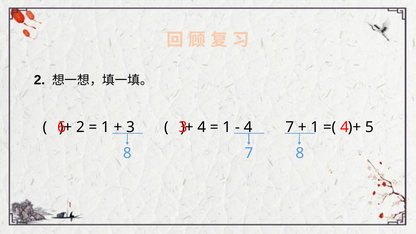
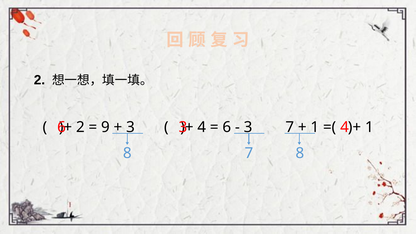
1 at (105, 127): 1 -> 9
1 at (227, 127): 1 -> 6
4 at (248, 127): 4 -> 3
5 at (369, 127): 5 -> 1
